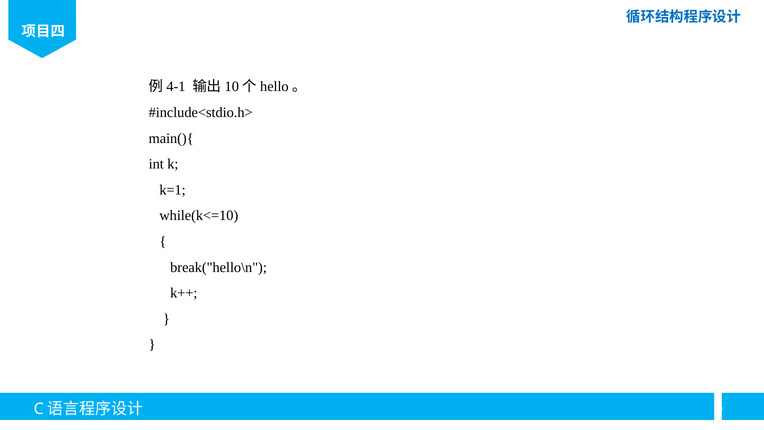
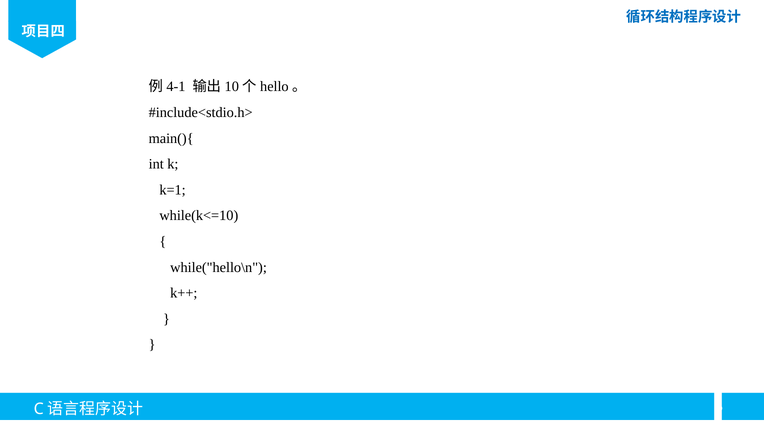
break("hello\n: break("hello\n -> while("hello\n
